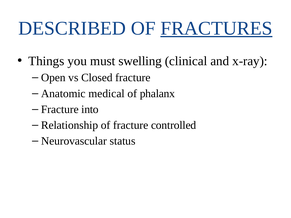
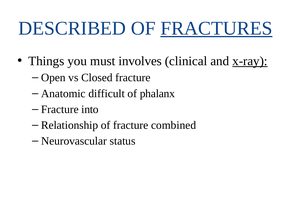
swelling: swelling -> involves
x-ray underline: none -> present
medical: medical -> difficult
controlled: controlled -> combined
